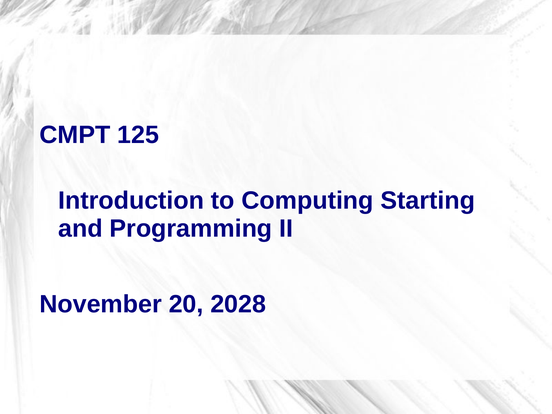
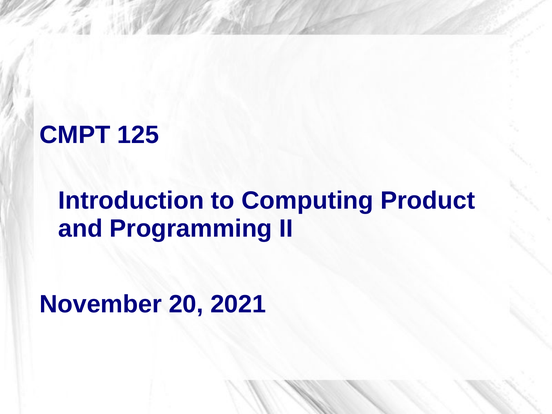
Starting: Starting -> Product
2028: 2028 -> 2021
